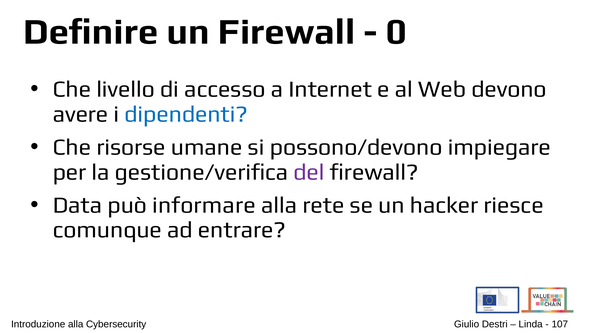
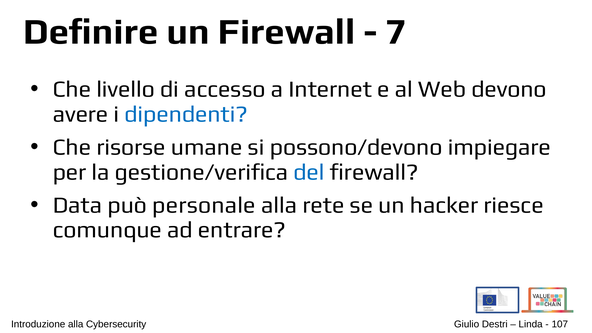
0: 0 -> 7
del colour: purple -> blue
informare: informare -> personale
